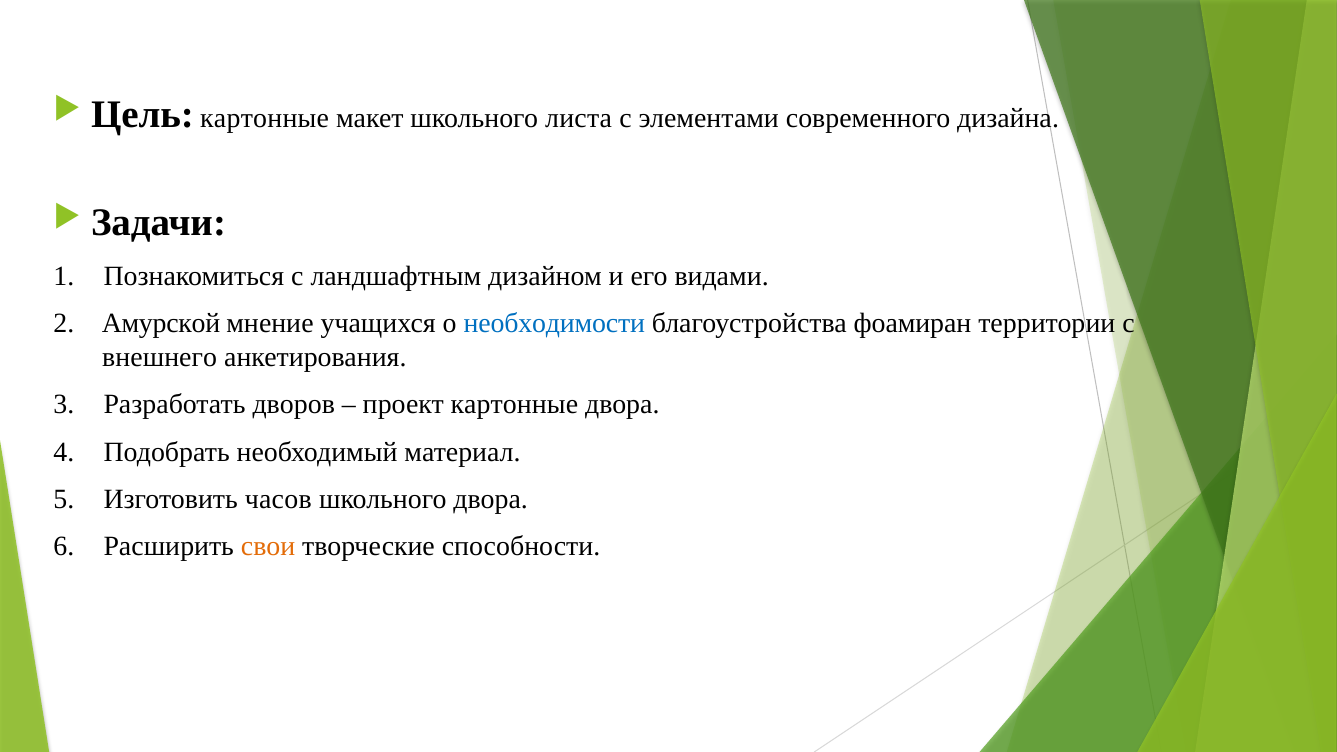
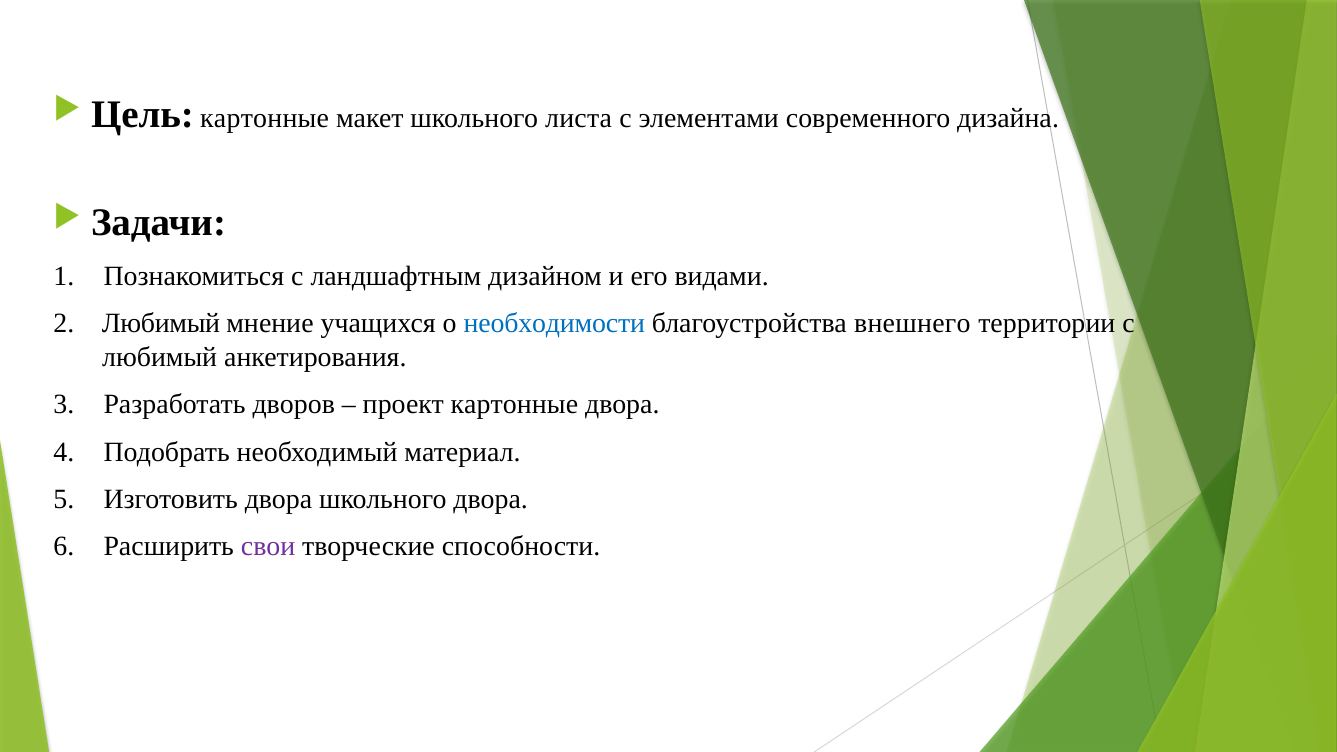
2 Амурской: Амурской -> Любимый
фоамиран: фоамиран -> внешнего
внешнего at (160, 357): внешнего -> любимый
Изготовить часов: часов -> двора
свои colour: orange -> purple
